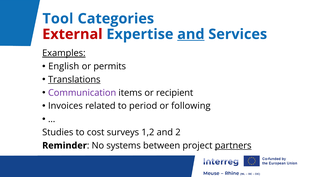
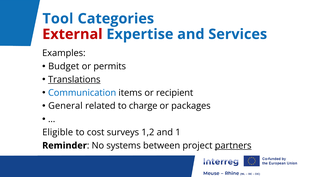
and at (191, 34) underline: present -> none
Examples underline: present -> none
English: English -> Budget
Communication colour: purple -> blue
Invoices: Invoices -> General
period: period -> charge
following: following -> packages
Studies: Studies -> Eligible
2: 2 -> 1
